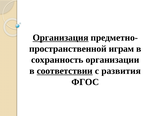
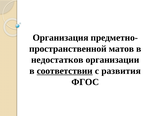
Организация underline: present -> none
играм: играм -> матов
сохранность: сохранность -> недостатков
